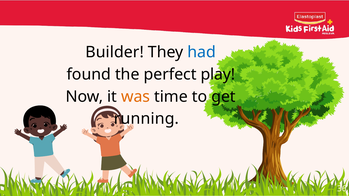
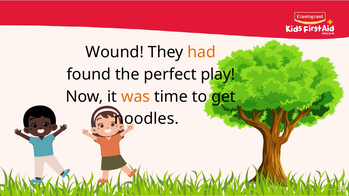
Builder: Builder -> Wound
had colour: blue -> orange
running: running -> noodles
